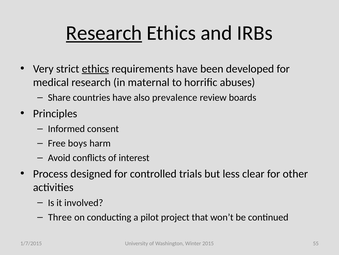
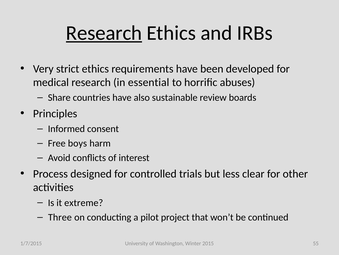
ethics at (95, 69) underline: present -> none
maternal: maternal -> essential
prevalence: prevalence -> sustainable
involved: involved -> extreme
